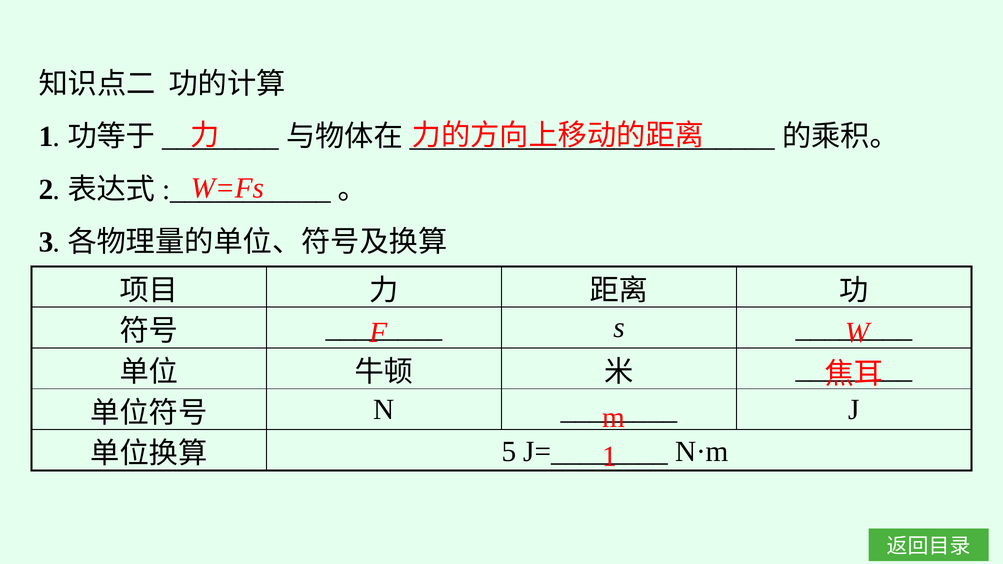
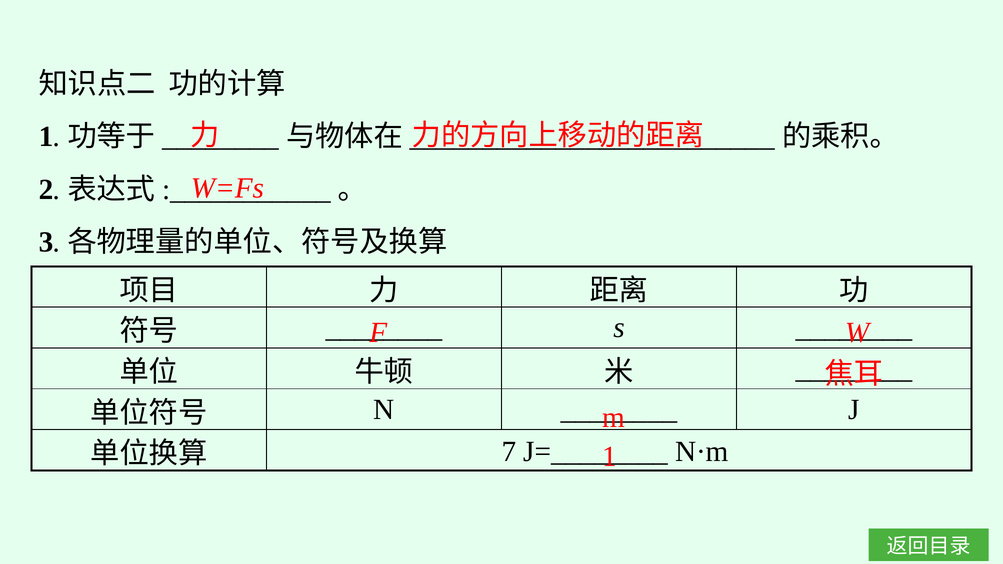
5: 5 -> 7
